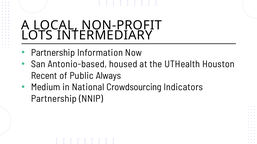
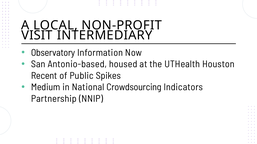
LOTS: LOTS -> VISIT
Partnership at (53, 53): Partnership -> Observatory
Always: Always -> Spikes
